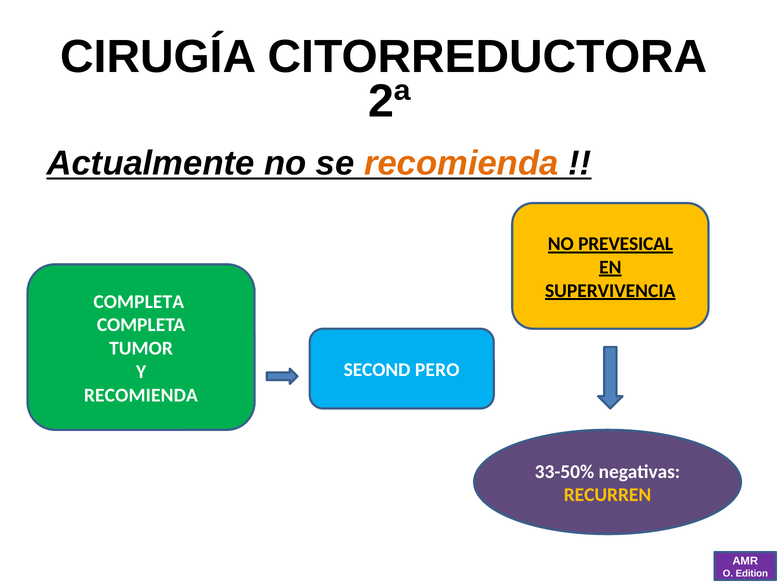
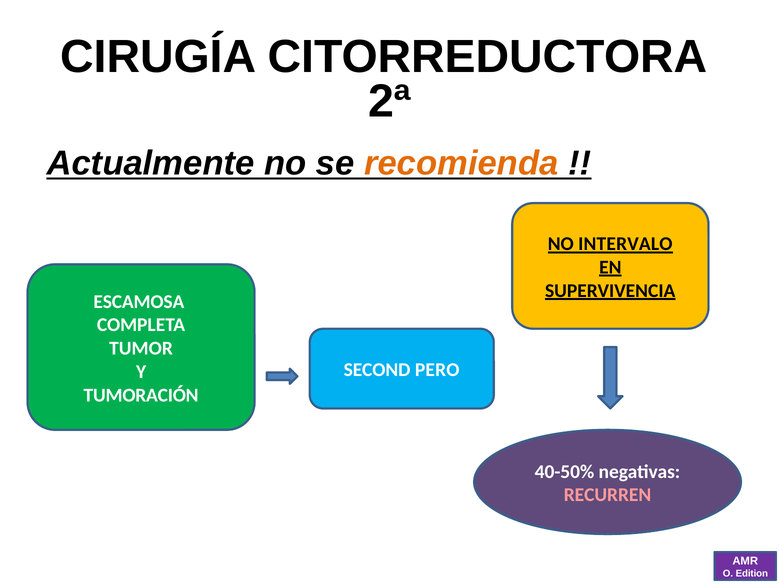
PREVESICAL: PREVESICAL -> INTERVALO
COMPLETA at (139, 302): COMPLETA -> ESCAMOSA
RECOMIENDA at (141, 395): RECOMIENDA -> TUMORACIÓN
33-50%: 33-50% -> 40-50%
RECURREN colour: yellow -> pink
